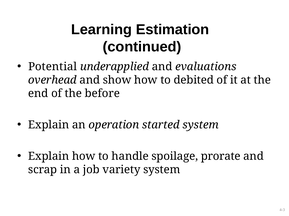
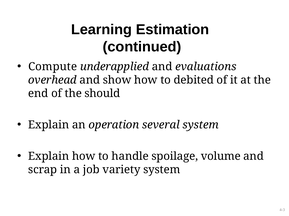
Potential: Potential -> Compute
before: before -> should
started: started -> several
prorate: prorate -> volume
